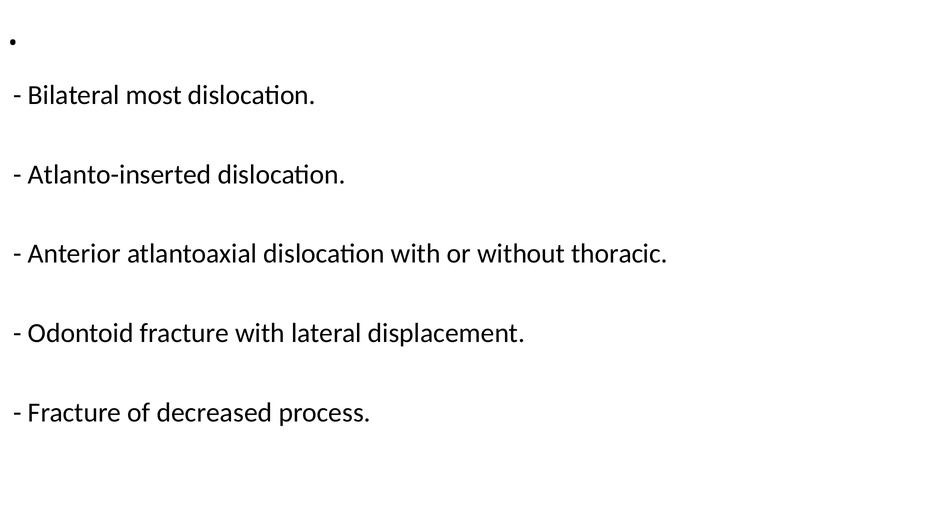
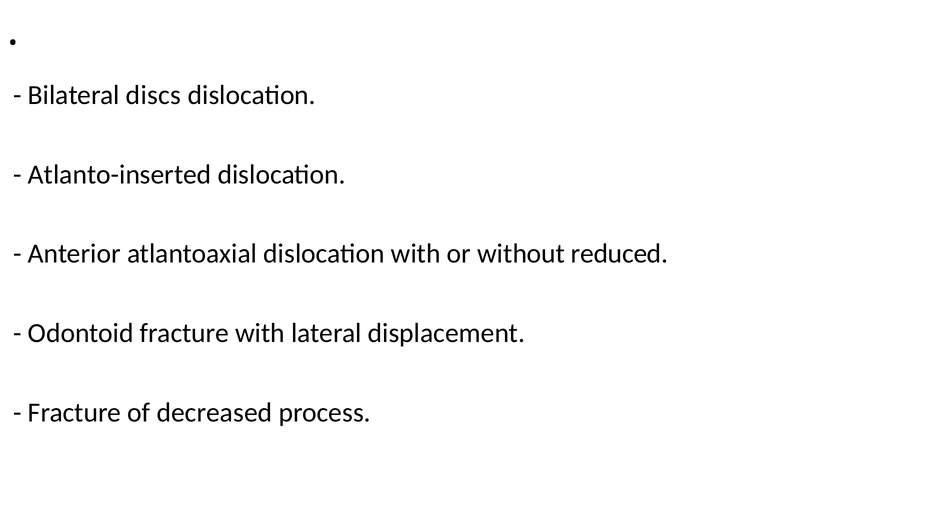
most: most -> discs
thoracic: thoracic -> reduced
